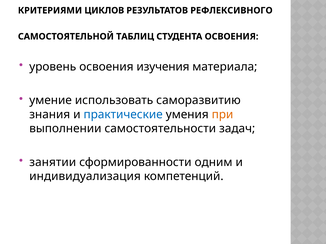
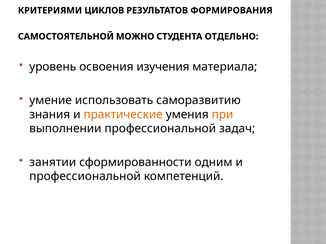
РЕФЛЕКСИВНОГО: РЕФЛЕКСИВНОГО -> ФОРМИРОВАНИЯ
ТАБЛИЦ: ТАБЛИЦ -> МОЖНО
СТУДЕНТА ОСВОЕНИЯ: ОСВОЕНИЯ -> ОТДЕЛЬНО
практические colour: blue -> orange
выполнении самостоятельности: самостоятельности -> профессиональной
индивидуализация at (85, 177): индивидуализация -> профессиональной
